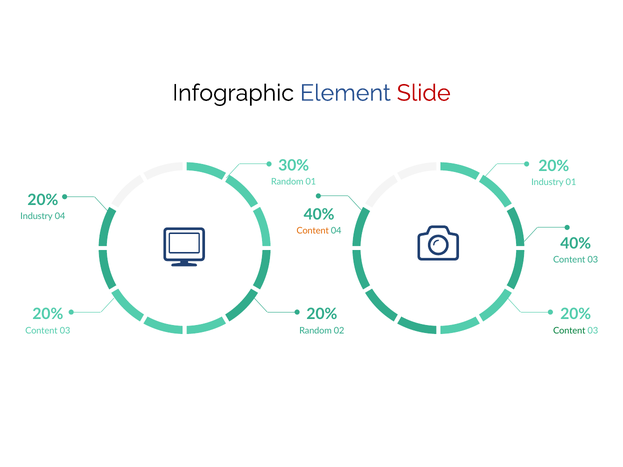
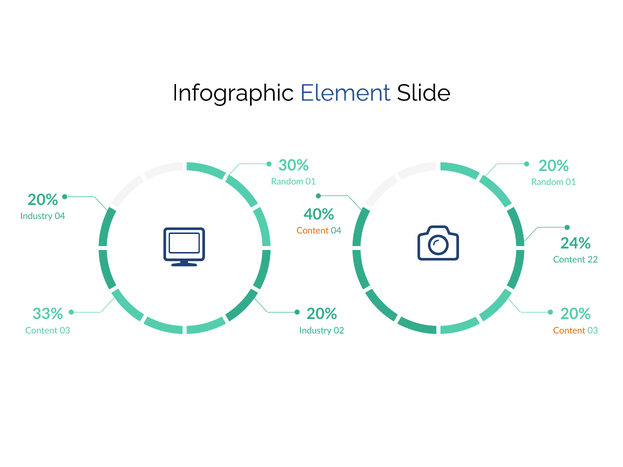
Slide colour: red -> black
Industry at (547, 182): Industry -> Random
40% at (576, 244): 40% -> 24%
03 at (593, 260): 03 -> 22
20% at (48, 315): 20% -> 33%
Random at (315, 331): Random -> Industry
Content at (569, 331) colour: green -> orange
